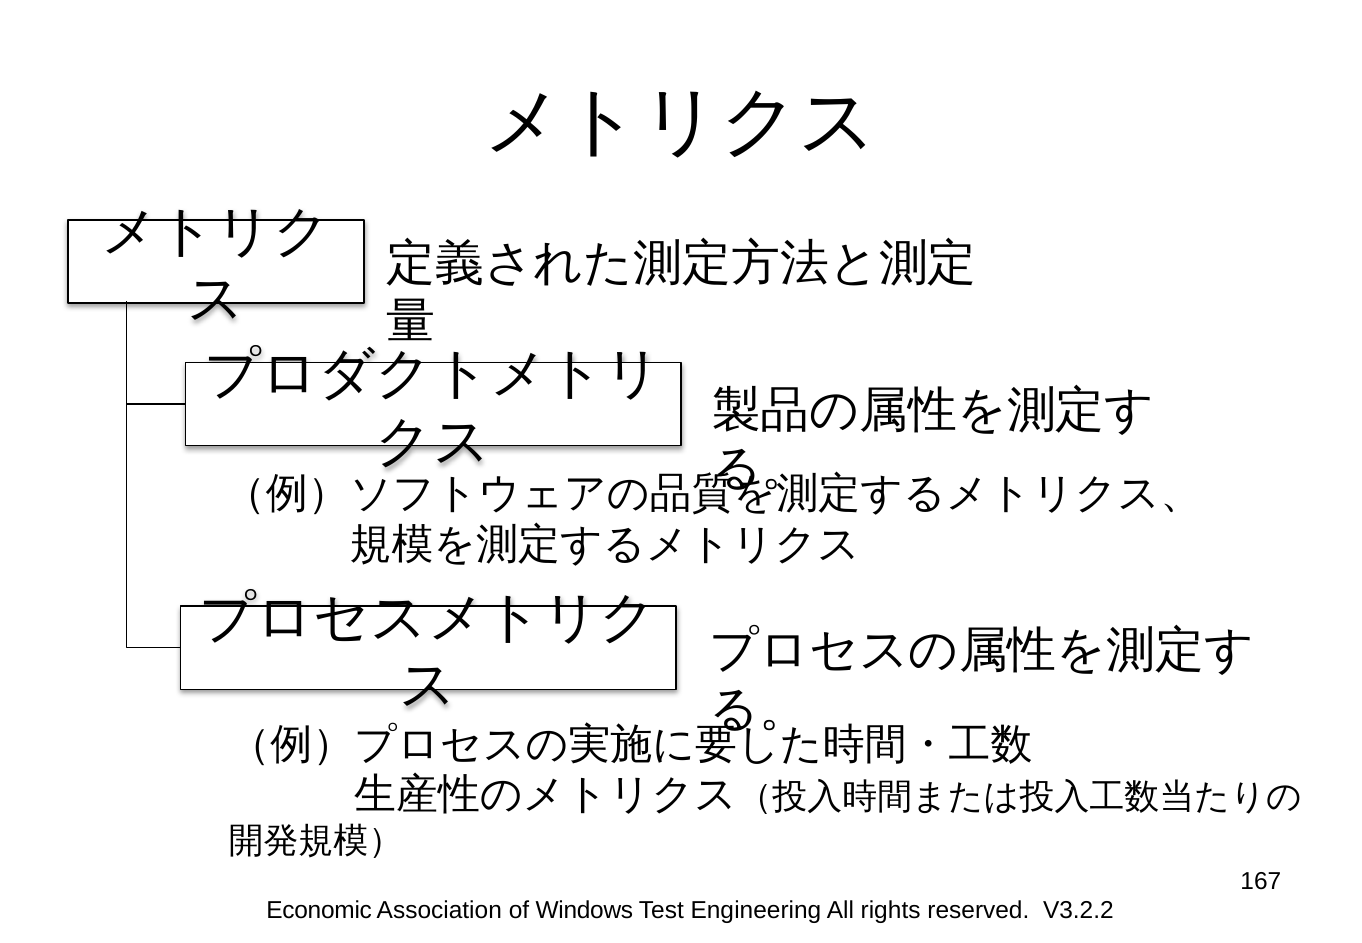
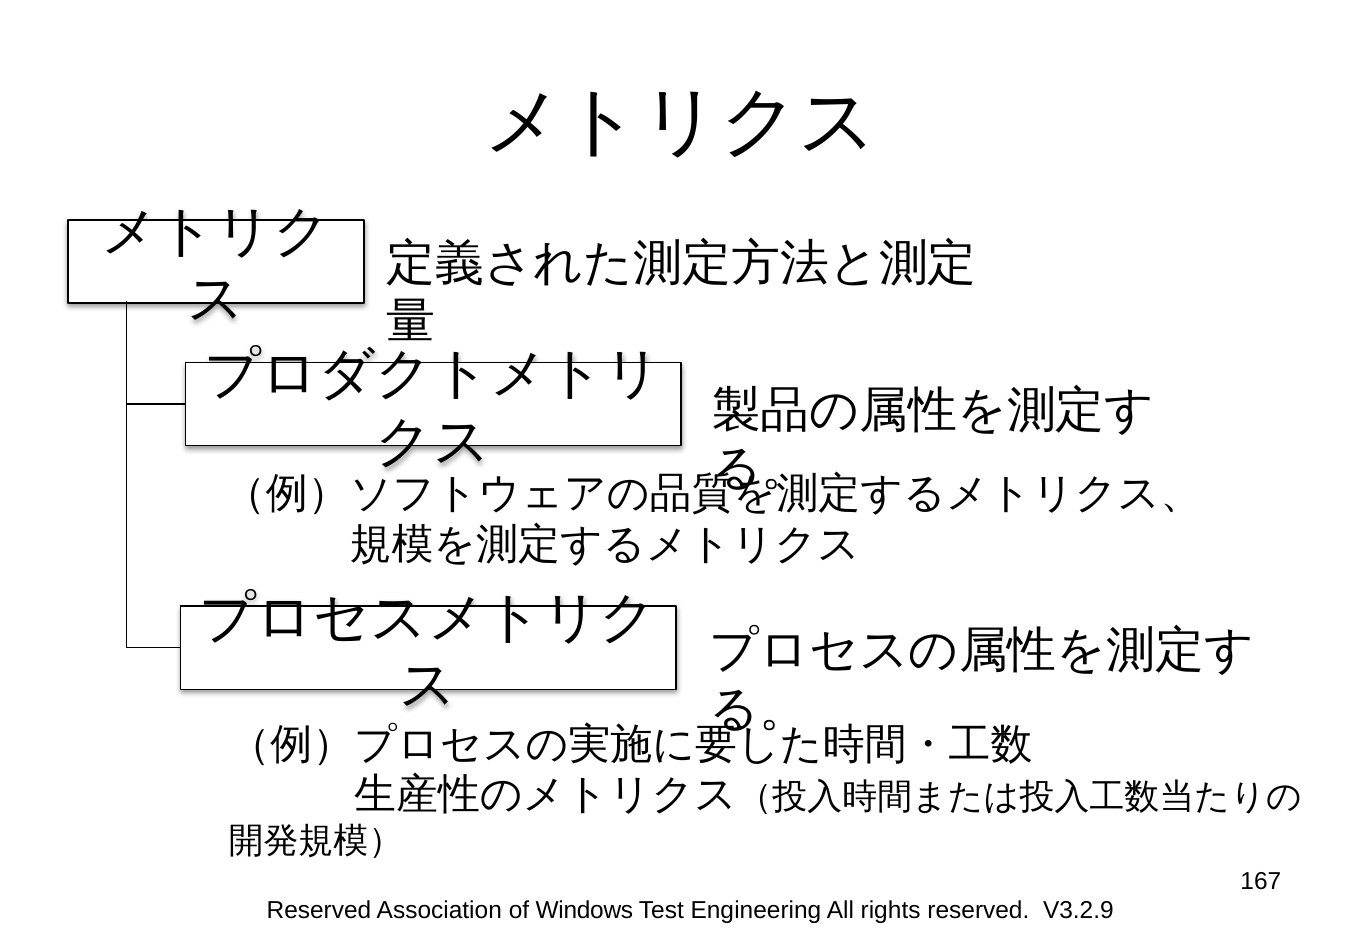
Economic at (319, 910): Economic -> Reserved
V3.2.2: V3.2.2 -> V3.2.9
